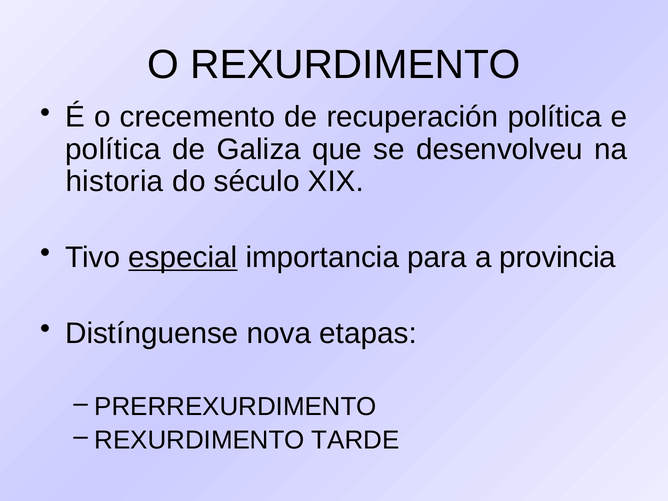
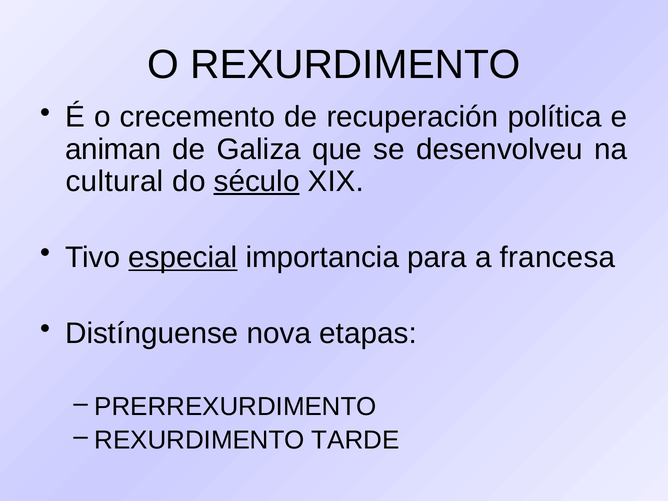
política at (113, 149): política -> animan
historia: historia -> cultural
século underline: none -> present
provincia: provincia -> francesa
